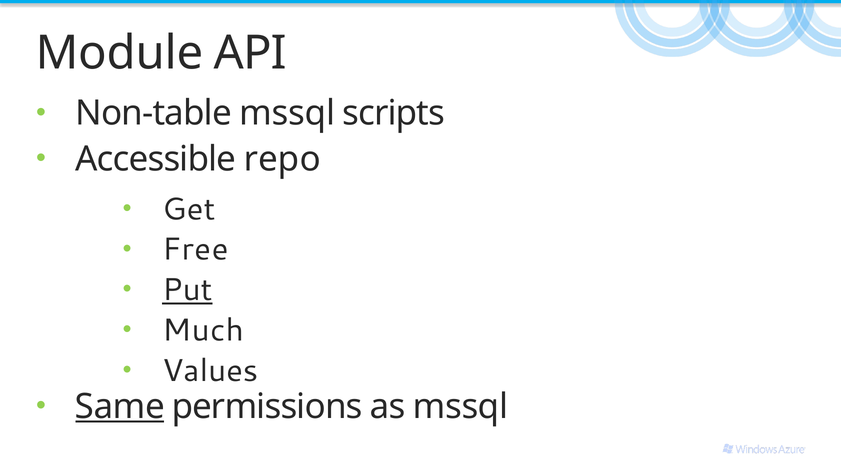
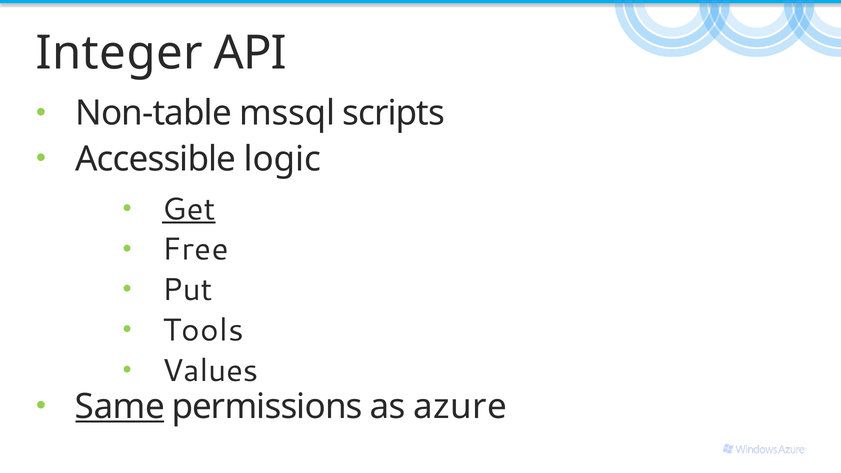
Module: Module -> Integer
repo: repo -> logic
Get underline: none -> present
Put underline: present -> none
Much: Much -> Tools
as mssql: mssql -> azure
